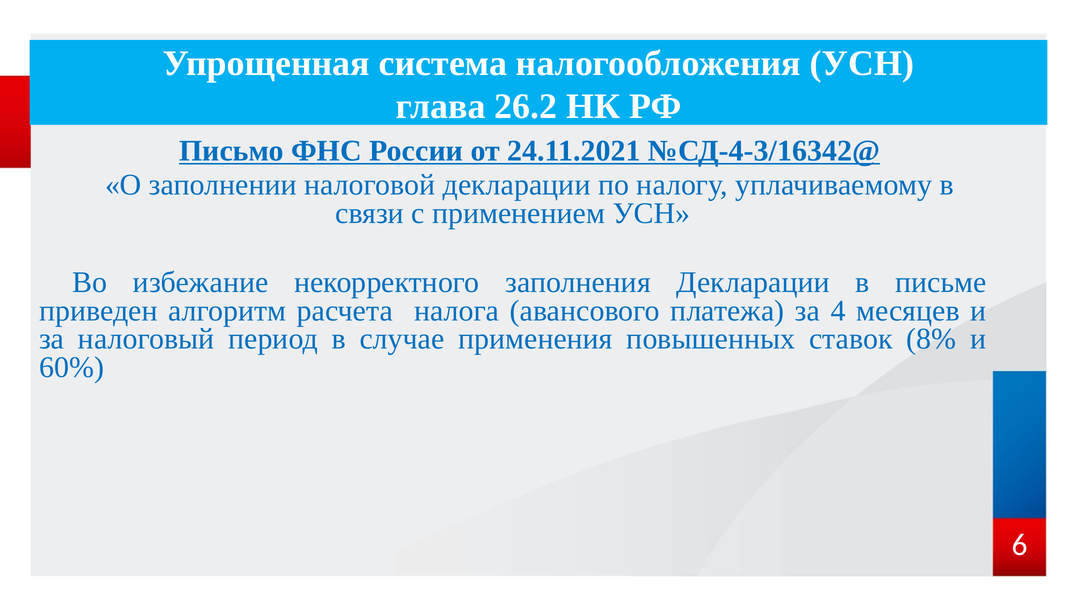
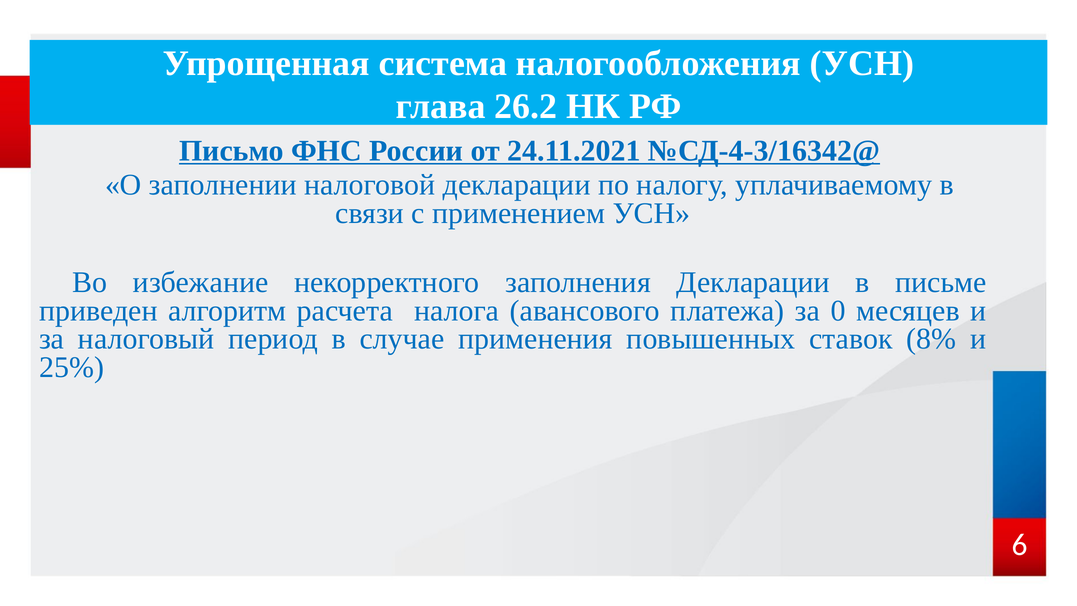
4: 4 -> 0
60%: 60% -> 25%
